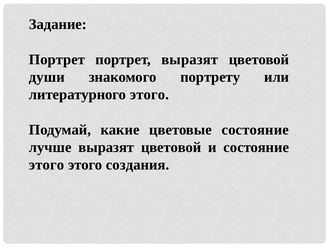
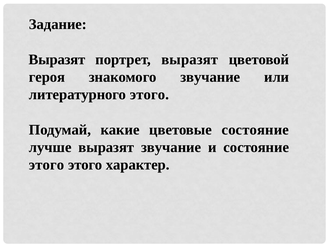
Портрет at (57, 59): Портрет -> Выразят
души: души -> героя
знакомого портрету: портрету -> звучание
лучше выразят цветовой: цветовой -> звучание
создания: создания -> характер
